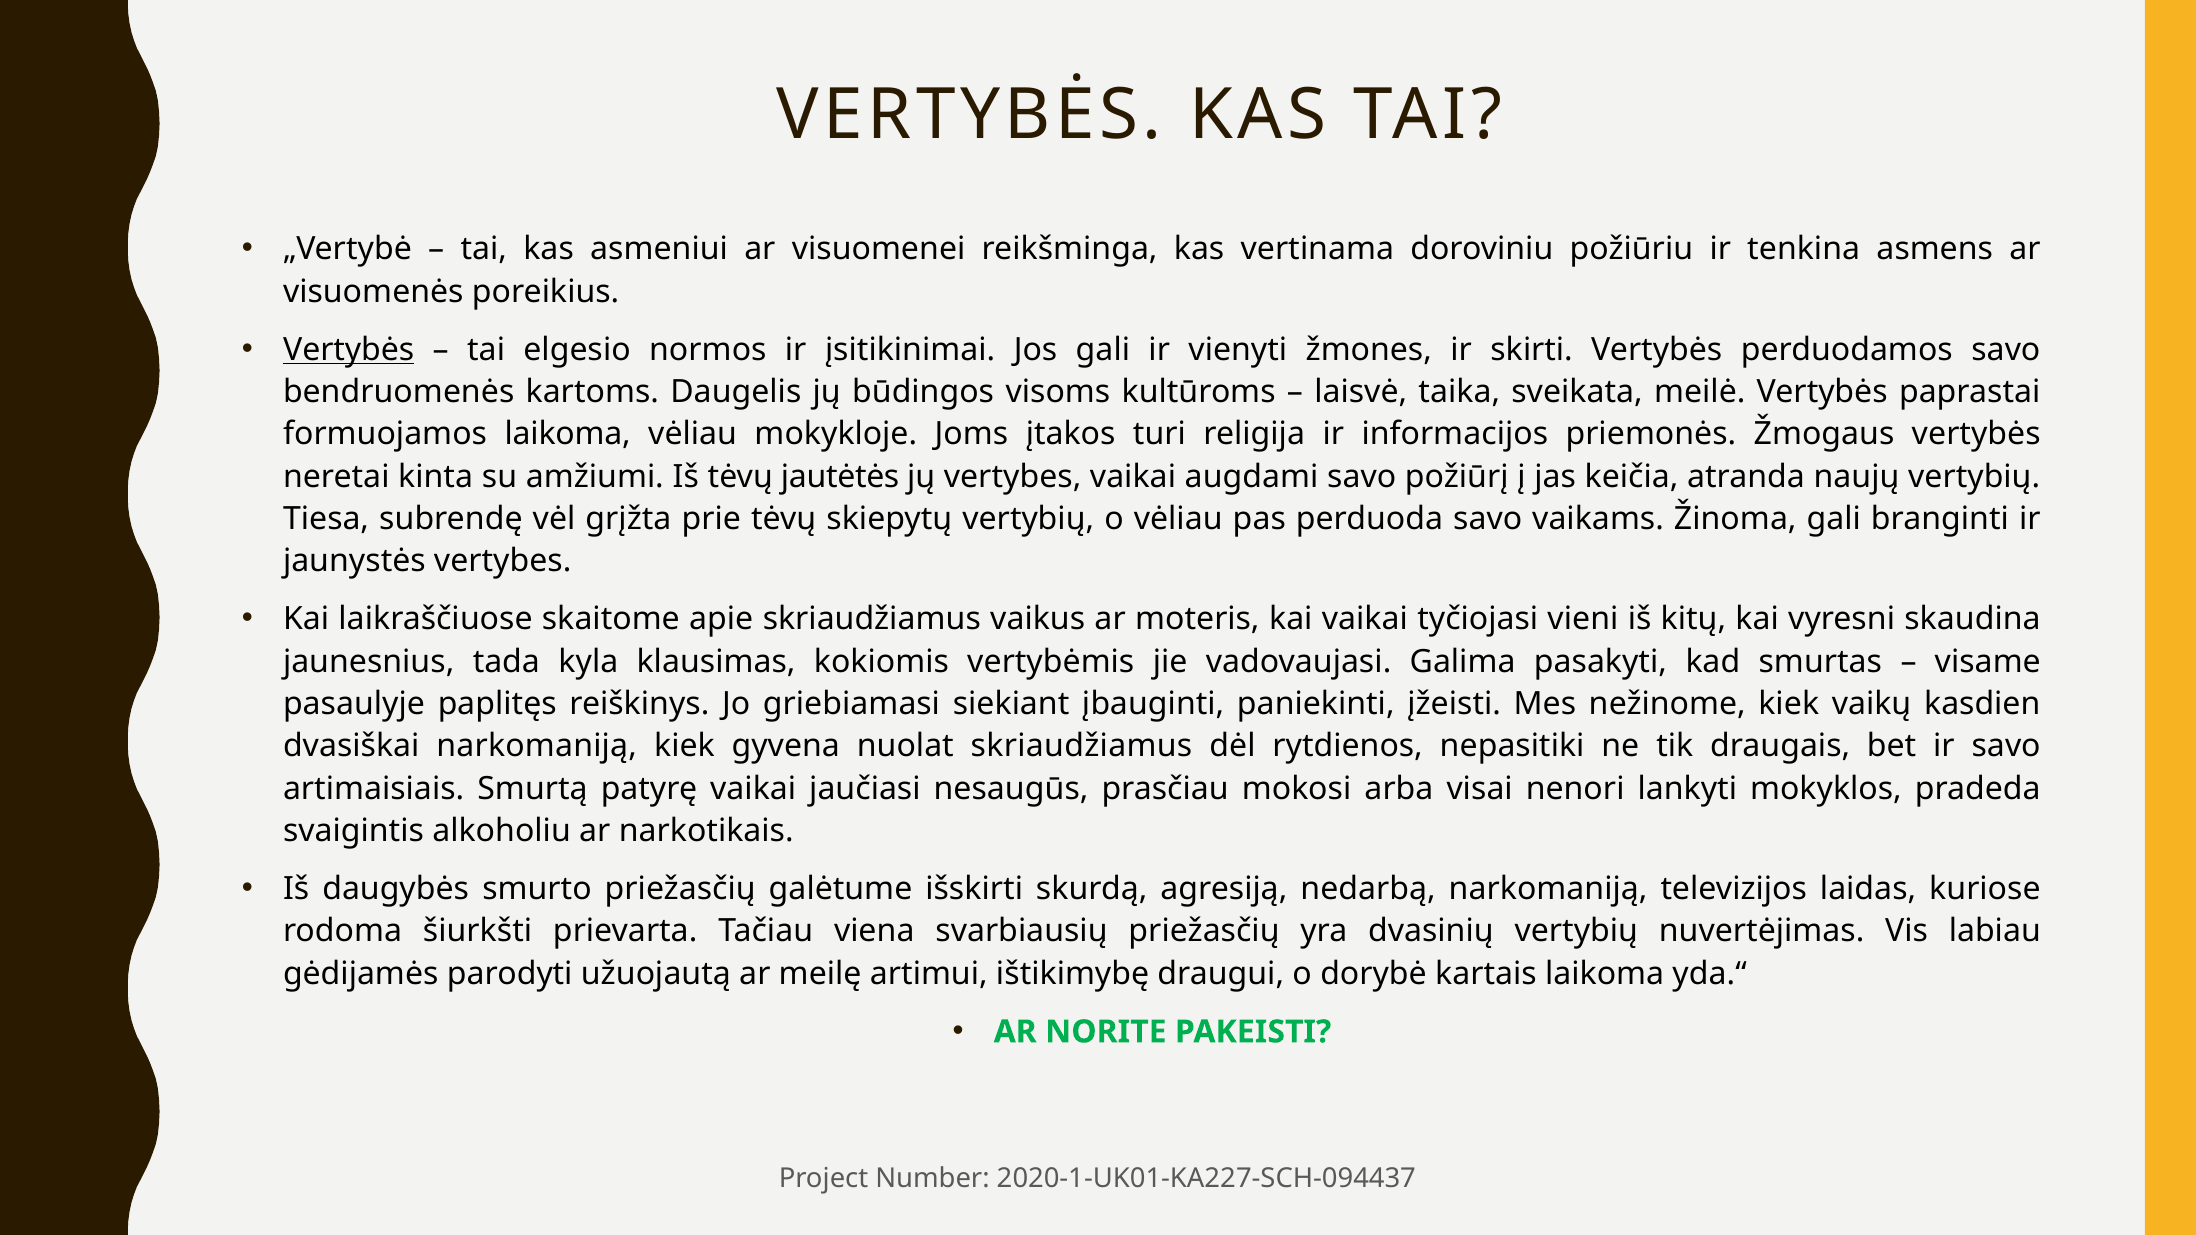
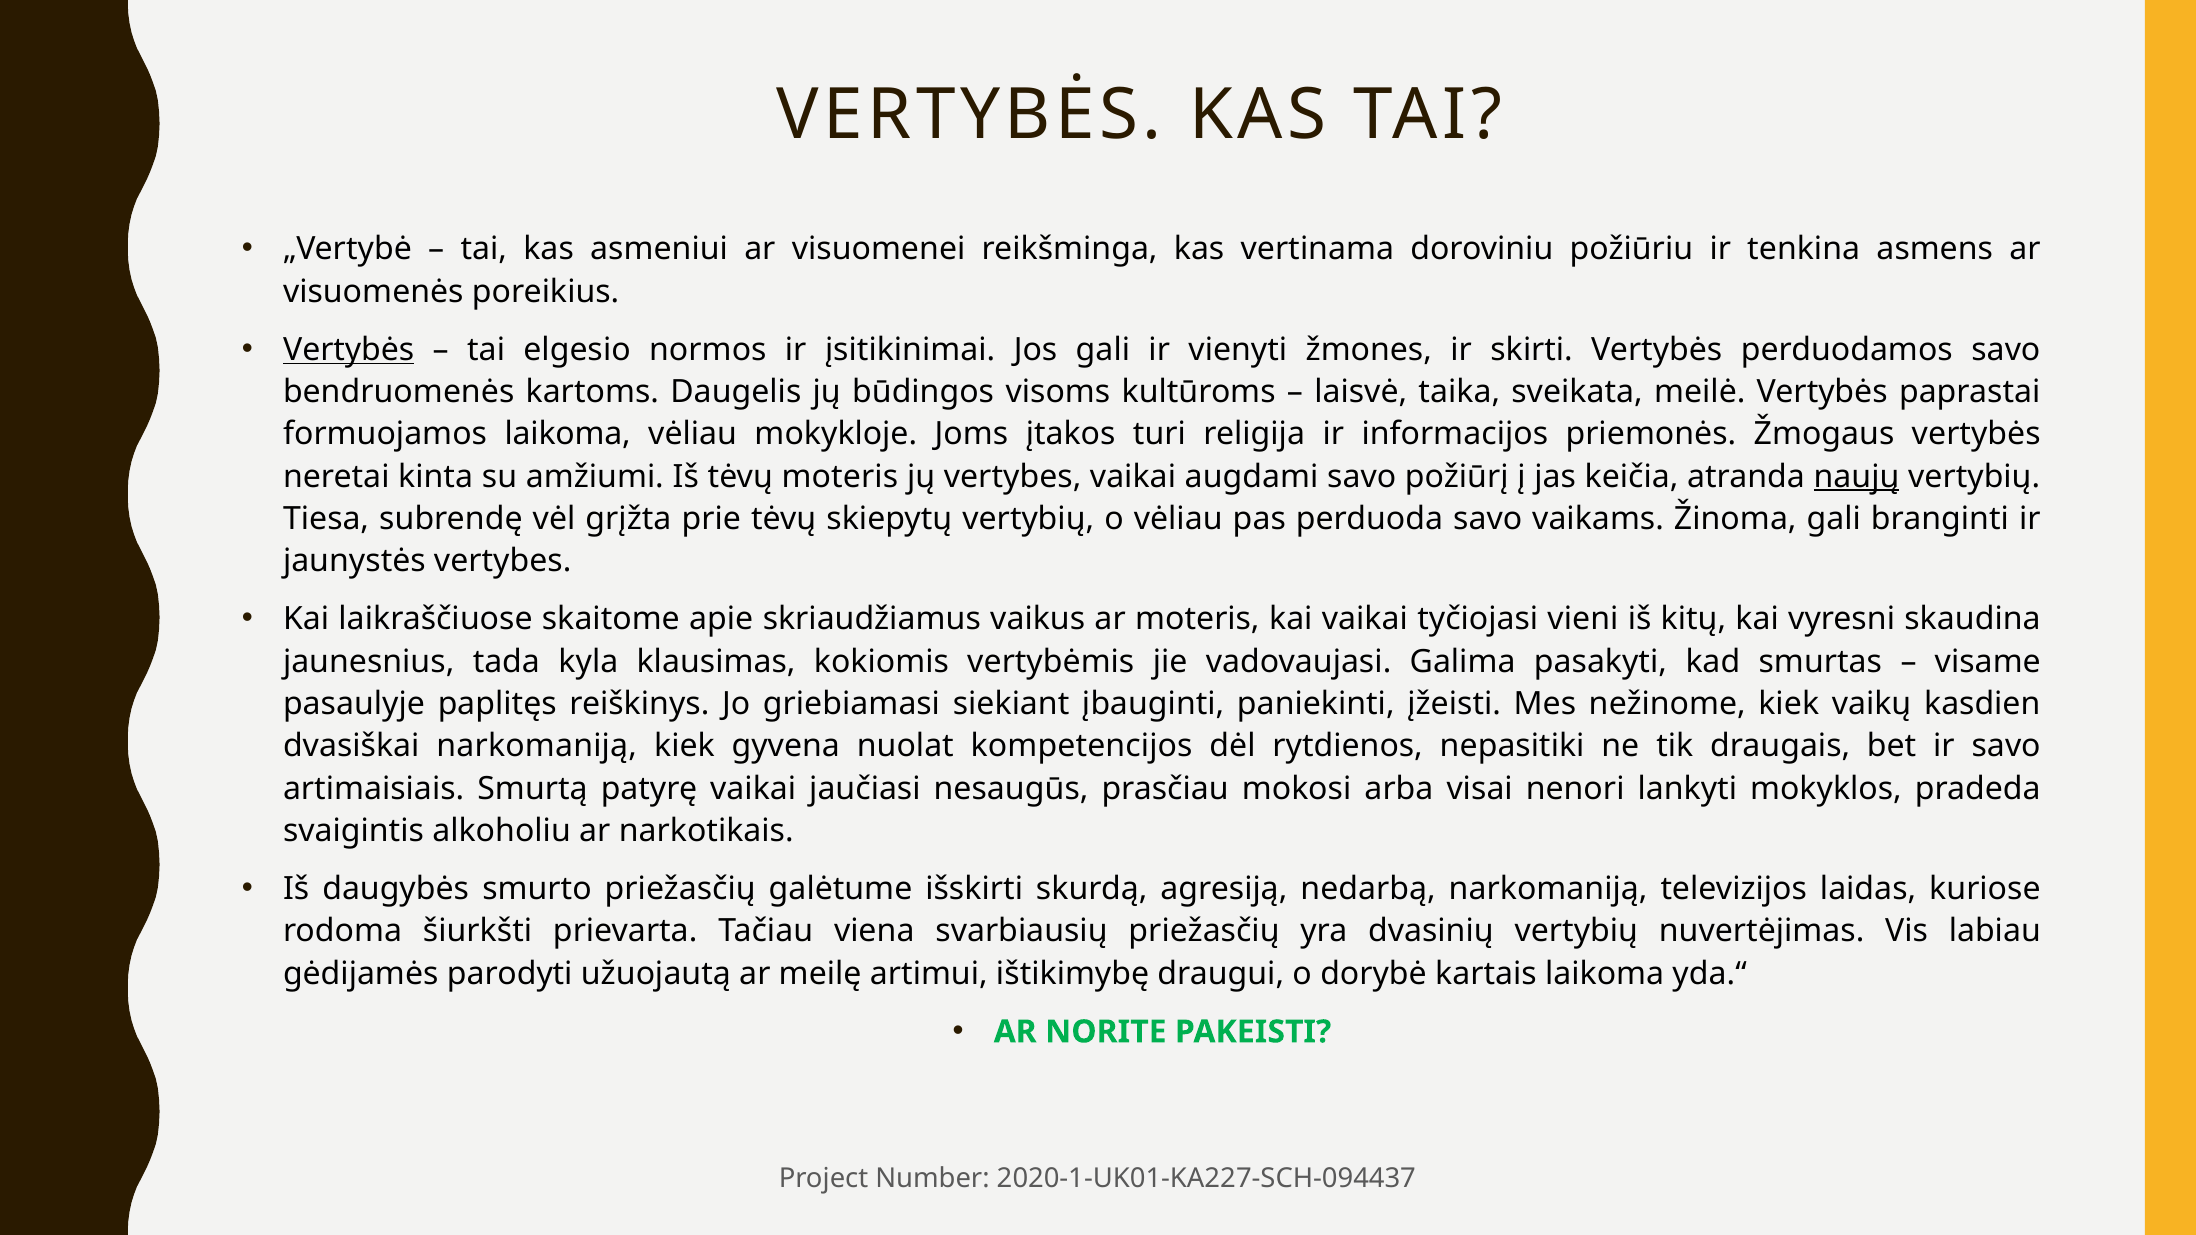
tėvų jautėtės: jautėtės -> moteris
naujų underline: none -> present
nuolat skriaudžiamus: skriaudžiamus -> kompetencijos
